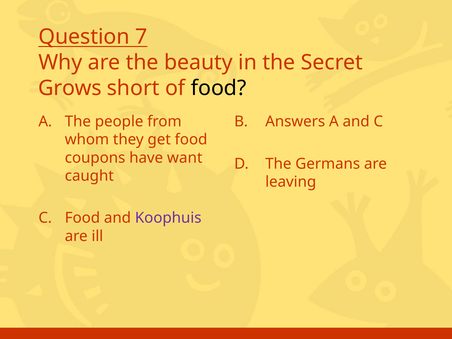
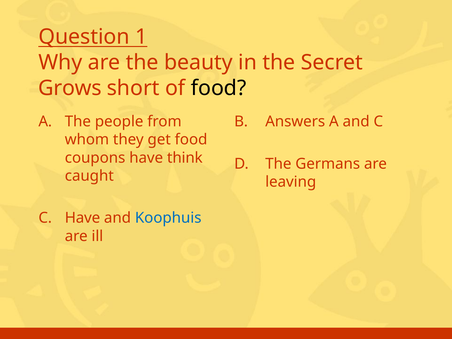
7: 7 -> 1
want: want -> think
C Food: Food -> Have
Koophuis colour: purple -> blue
